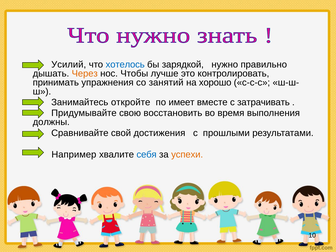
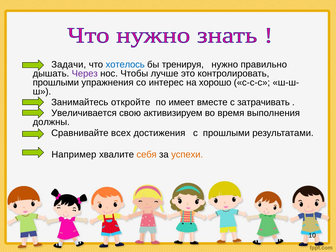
Усилий: Усилий -> Задачи
зарядкой: зарядкой -> тренируя
Через colour: orange -> purple
принимать at (56, 83): принимать -> прошлыми
занятий: занятий -> интерес
Придумывайте: Придумывайте -> Увеличивается
восстановить: восстановить -> активизируем
свой: свой -> всех
себя colour: blue -> orange
